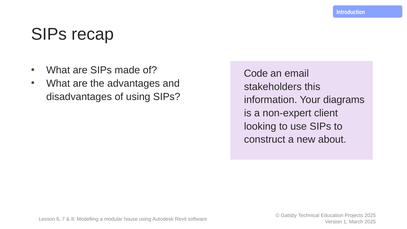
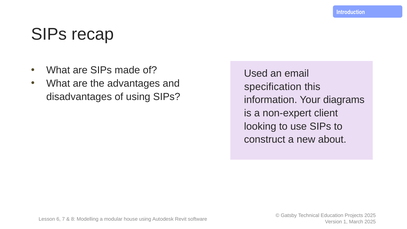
Code: Code -> Used
stakeholders: stakeholders -> specification
